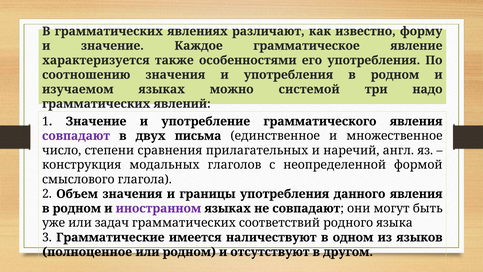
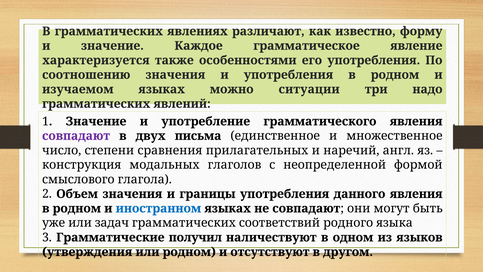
системой: системой -> ситуации
иностранном colour: purple -> blue
имеется: имеется -> получил
полноценное: полноценное -> утверждения
